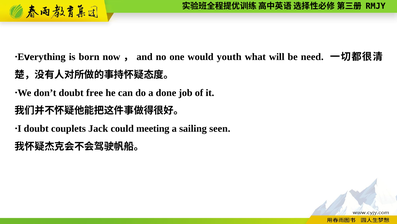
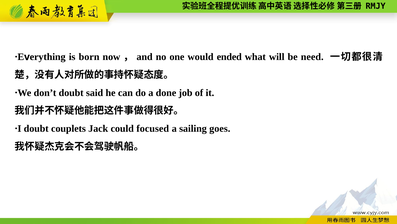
youth: youth -> ended
free: free -> said
meeting: meeting -> focused
seen: seen -> goes
